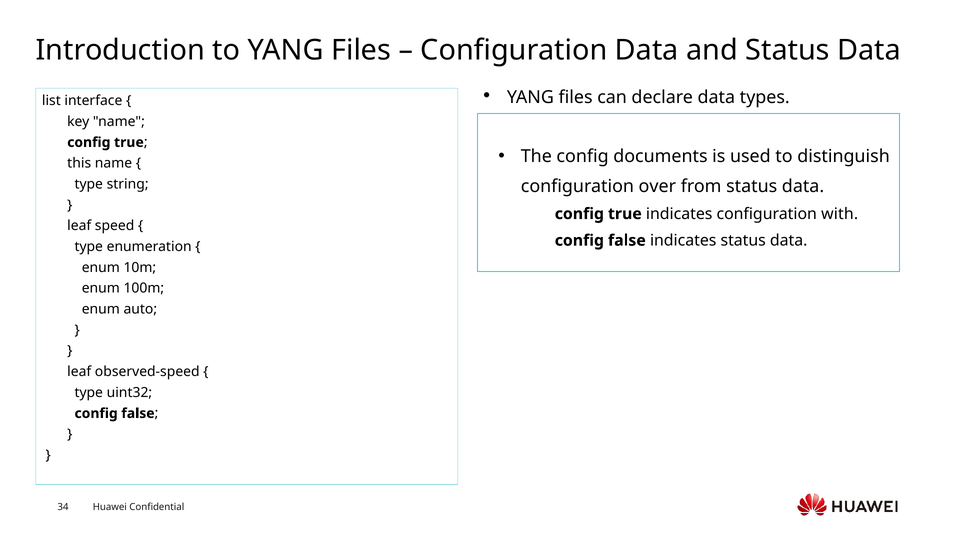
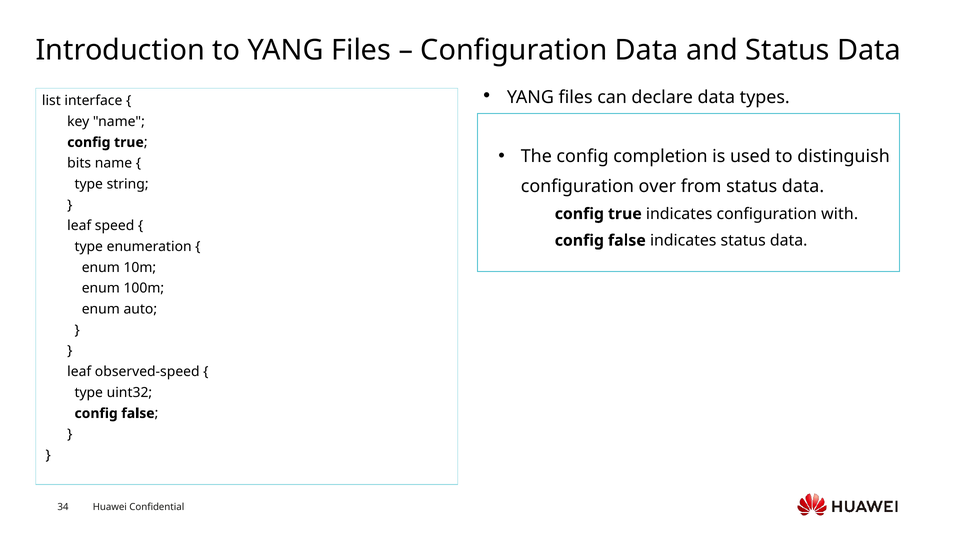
documents: documents -> completion
this: this -> bits
